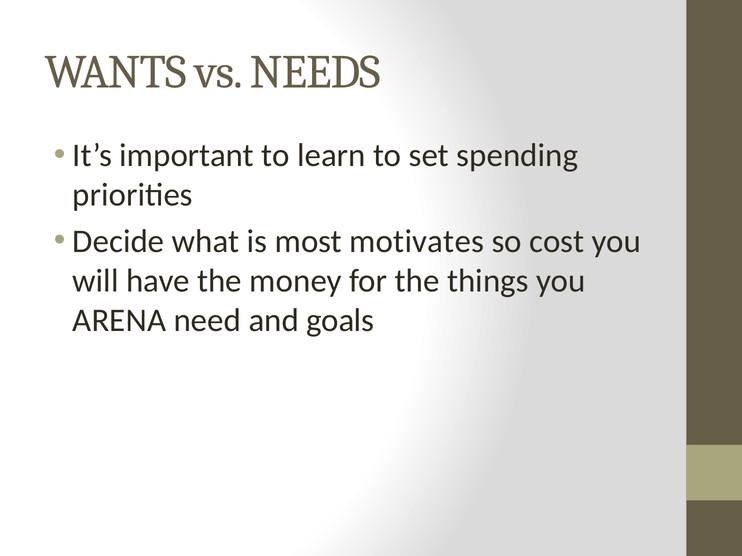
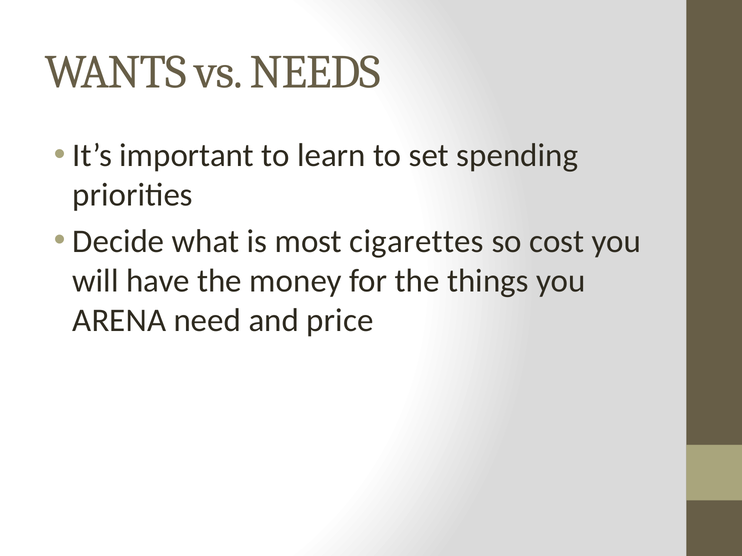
motivates: motivates -> cigarettes
goals: goals -> price
